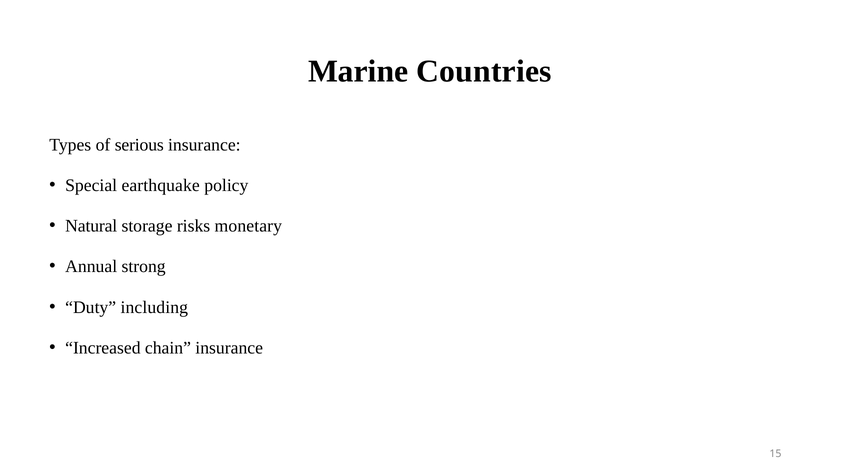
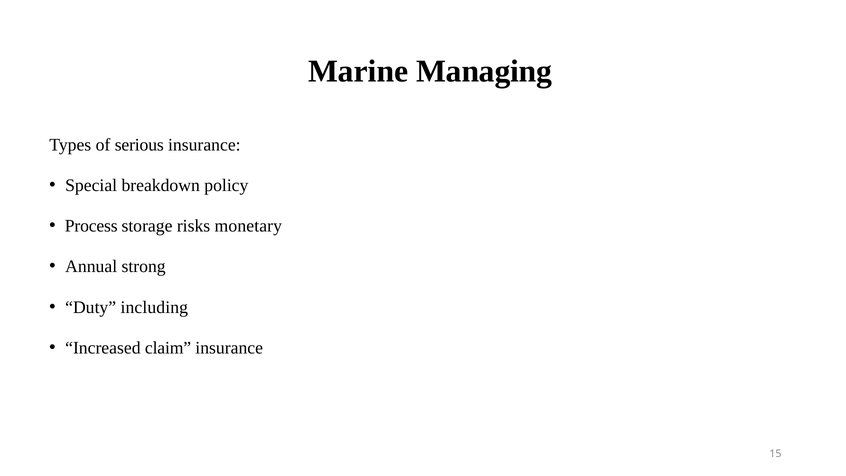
Countries: Countries -> Managing
earthquake: earthquake -> breakdown
Natural: Natural -> Process
chain: chain -> claim
